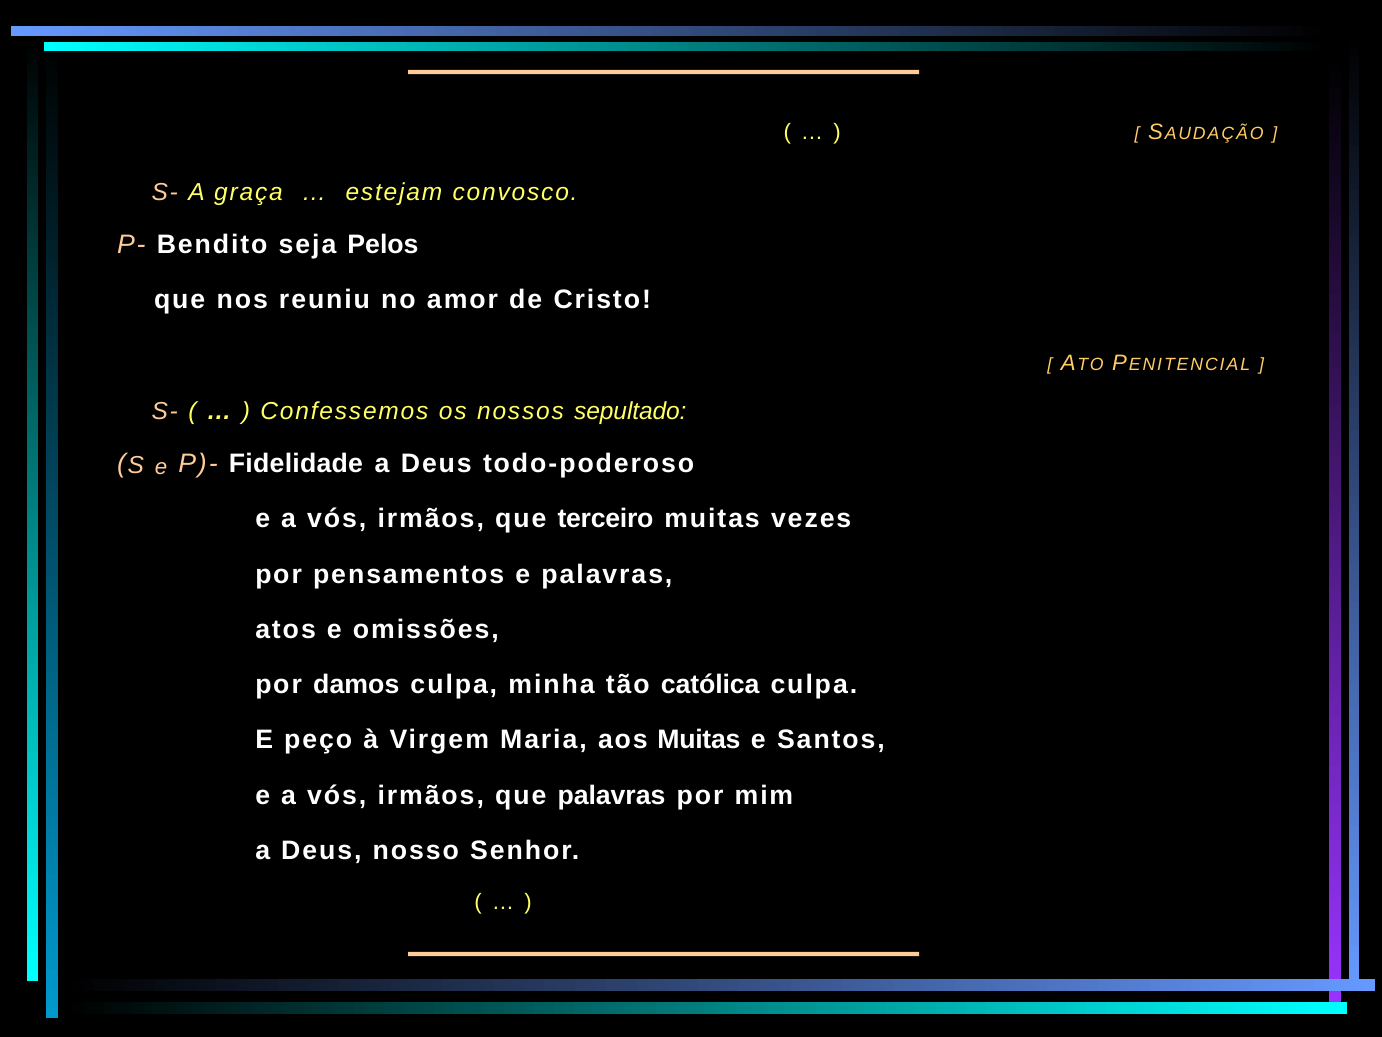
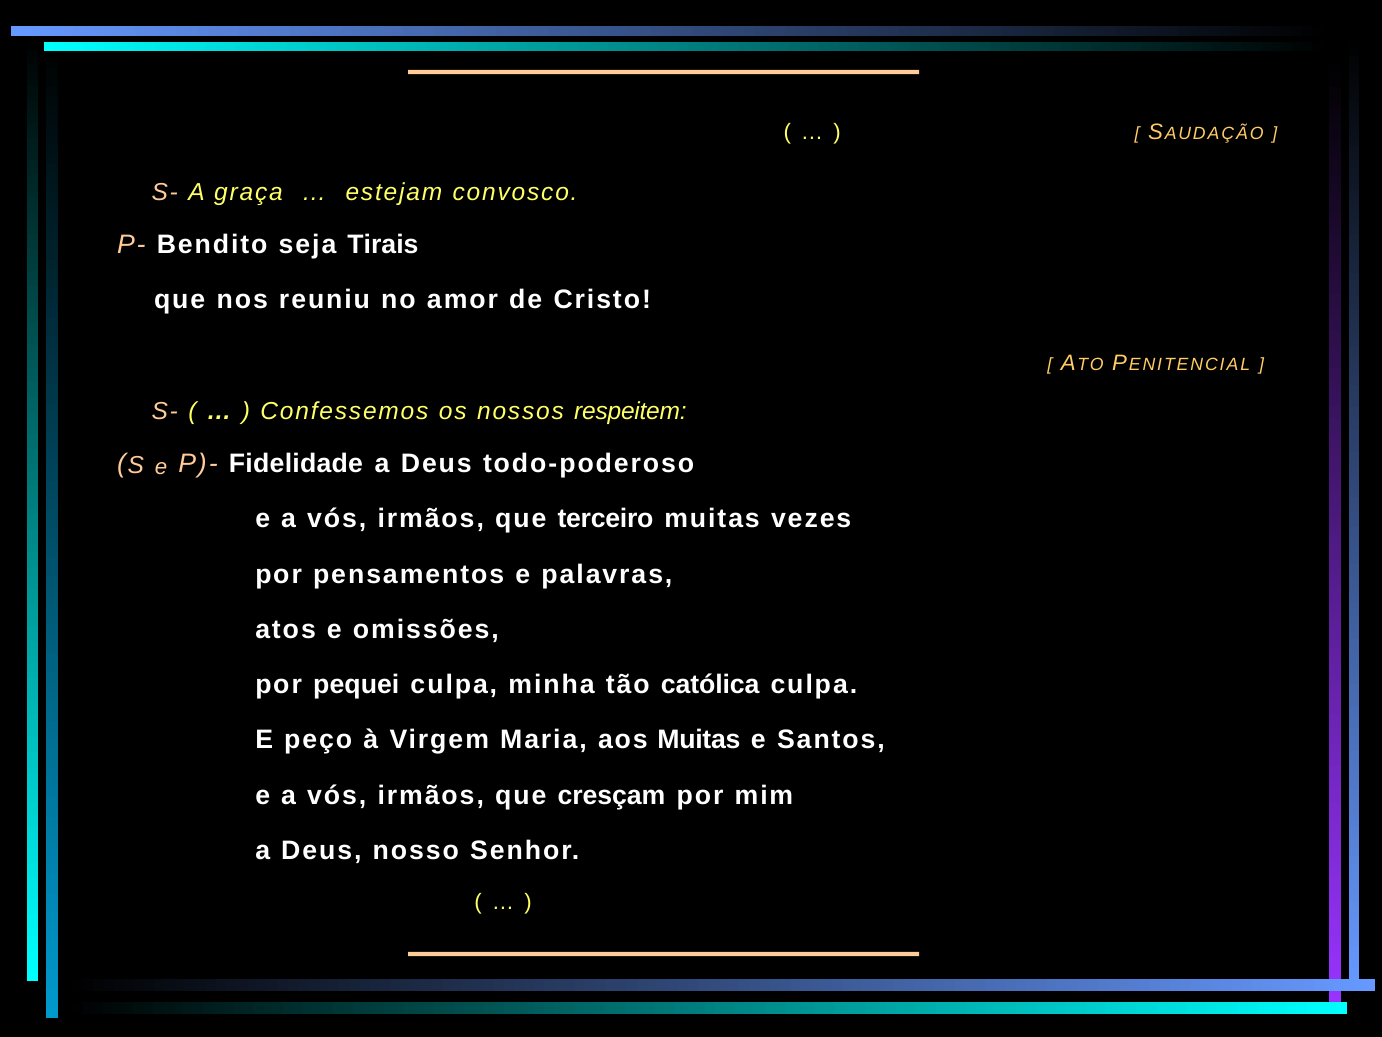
Pelos: Pelos -> Tirais
sepultado: sepultado -> respeitem
damos: damos -> pequei
que palavras: palavras -> cresçam
